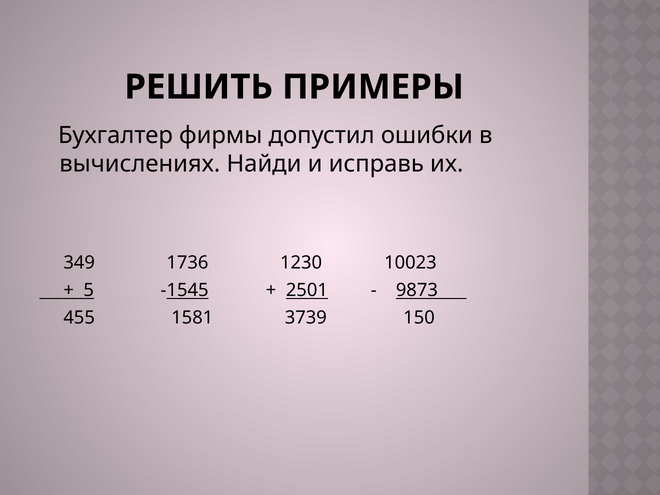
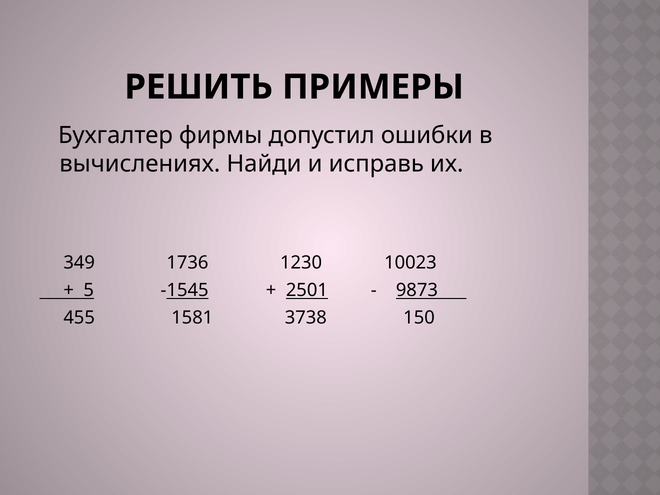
3739: 3739 -> 3738
